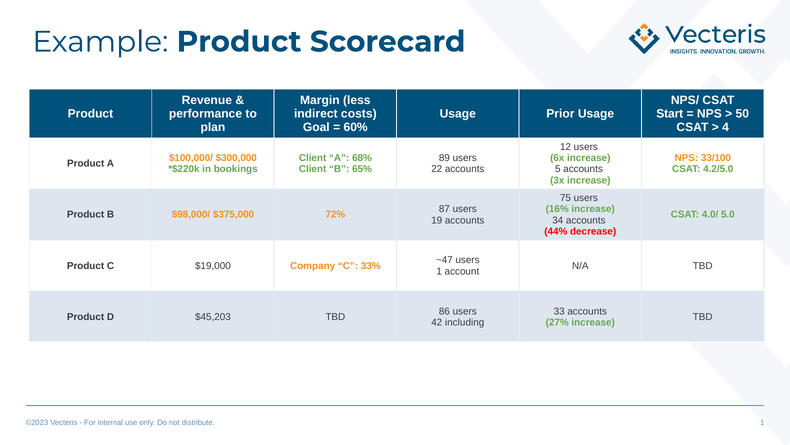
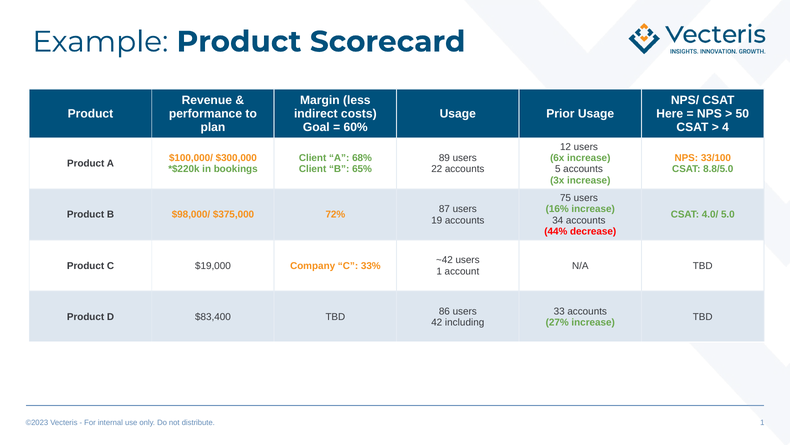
Start: Start -> Here
4.2/5.0: 4.2/5.0 -> 8.8/5.0
~47: ~47 -> ~42
$45,203: $45,203 -> $83,400
